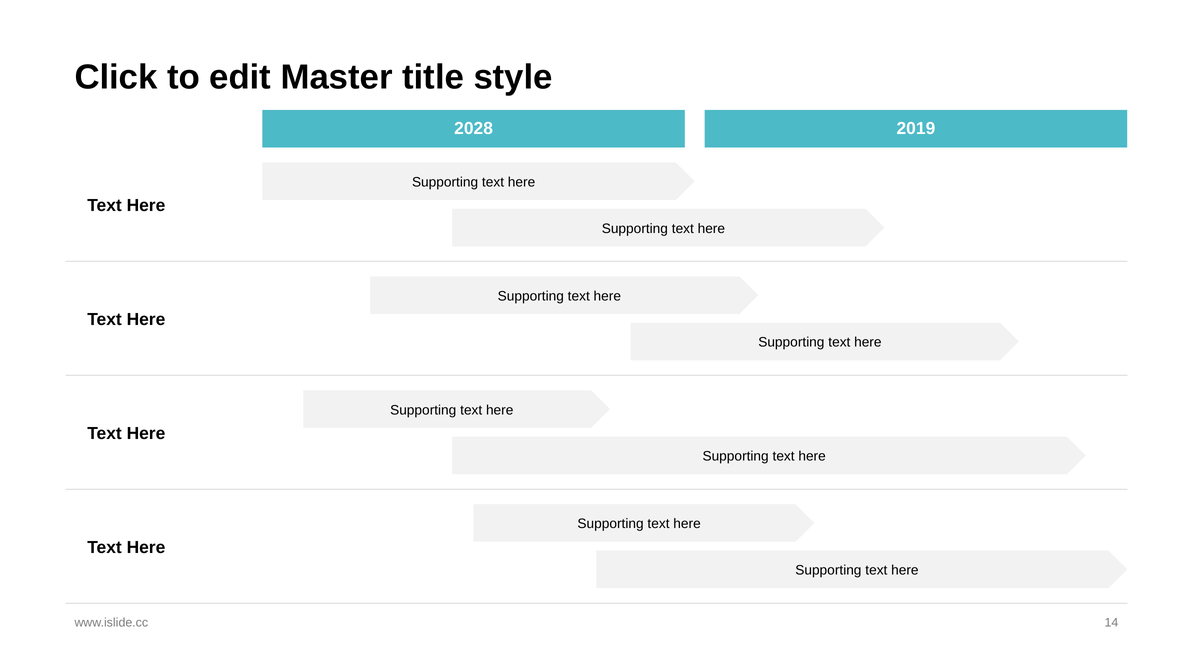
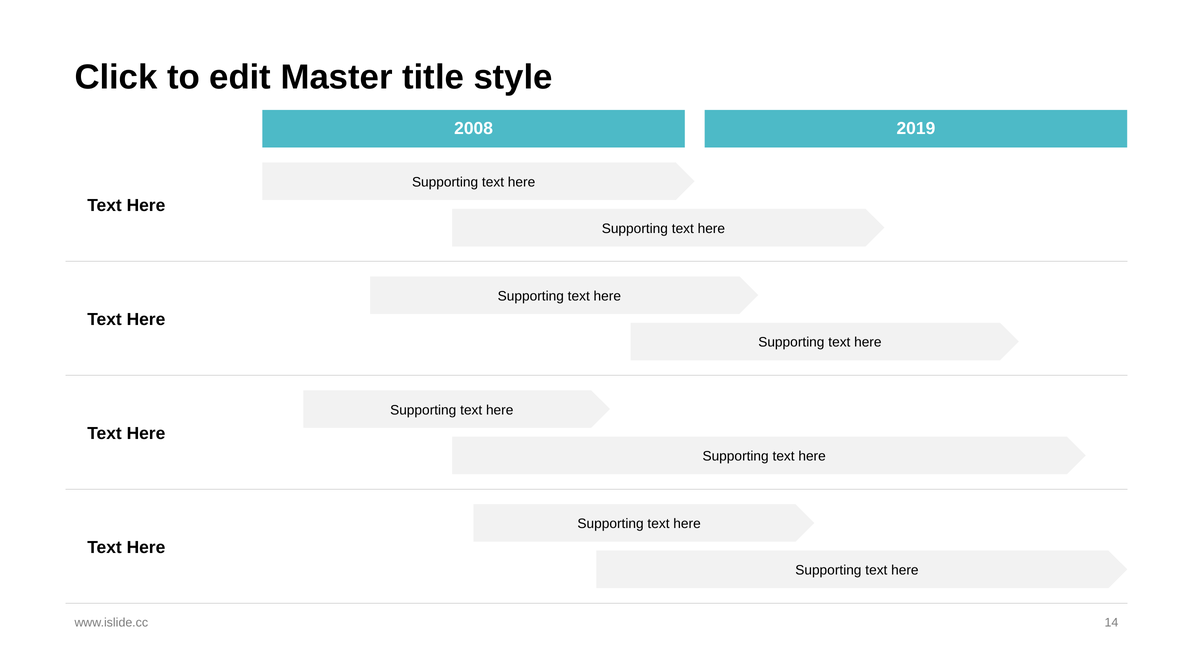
2028: 2028 -> 2008
